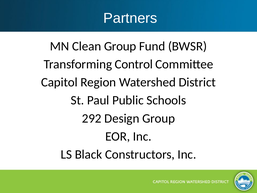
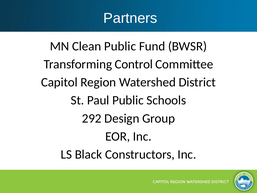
Clean Group: Group -> Public
